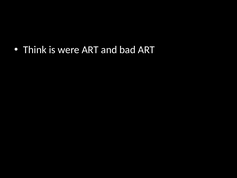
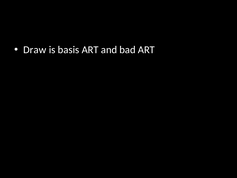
Think: Think -> Draw
were: were -> basis
